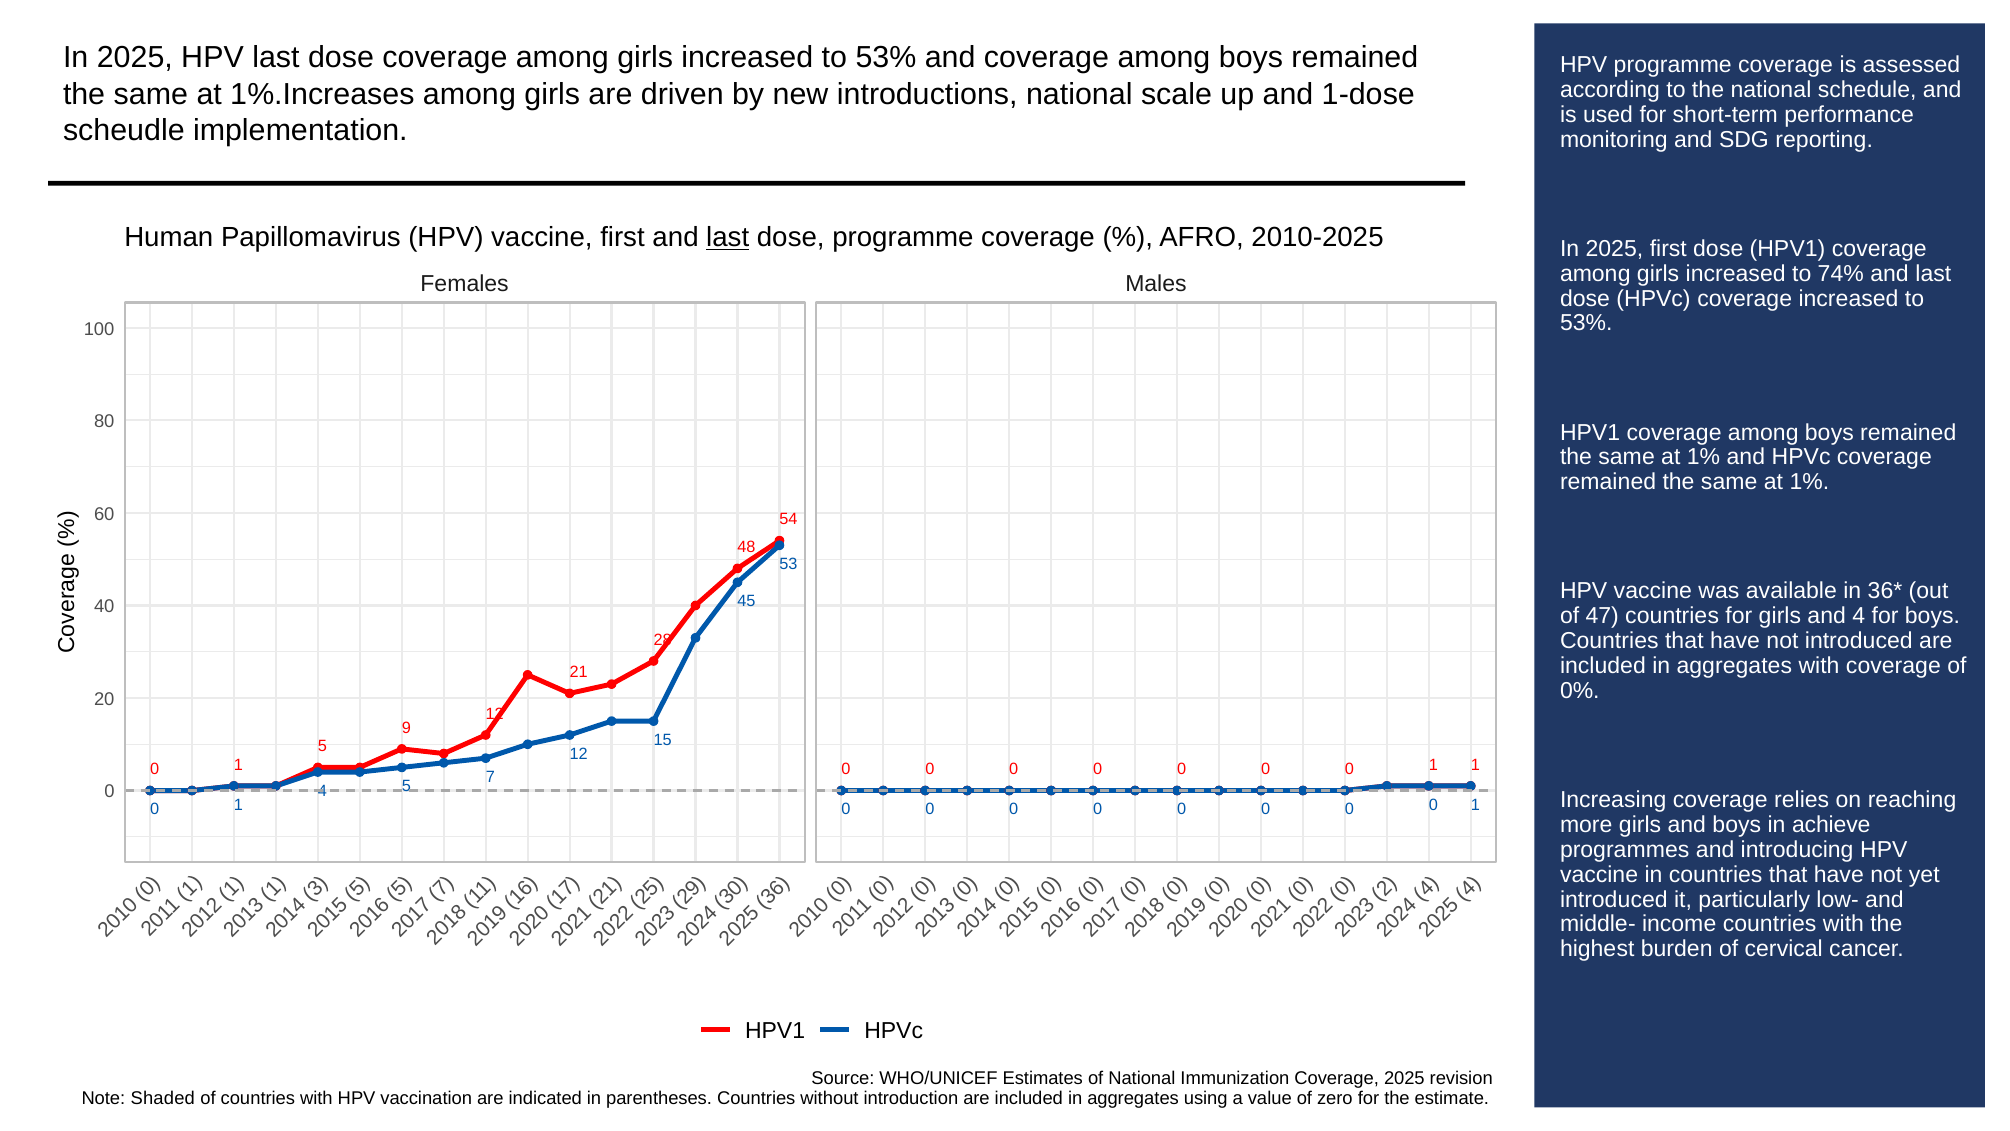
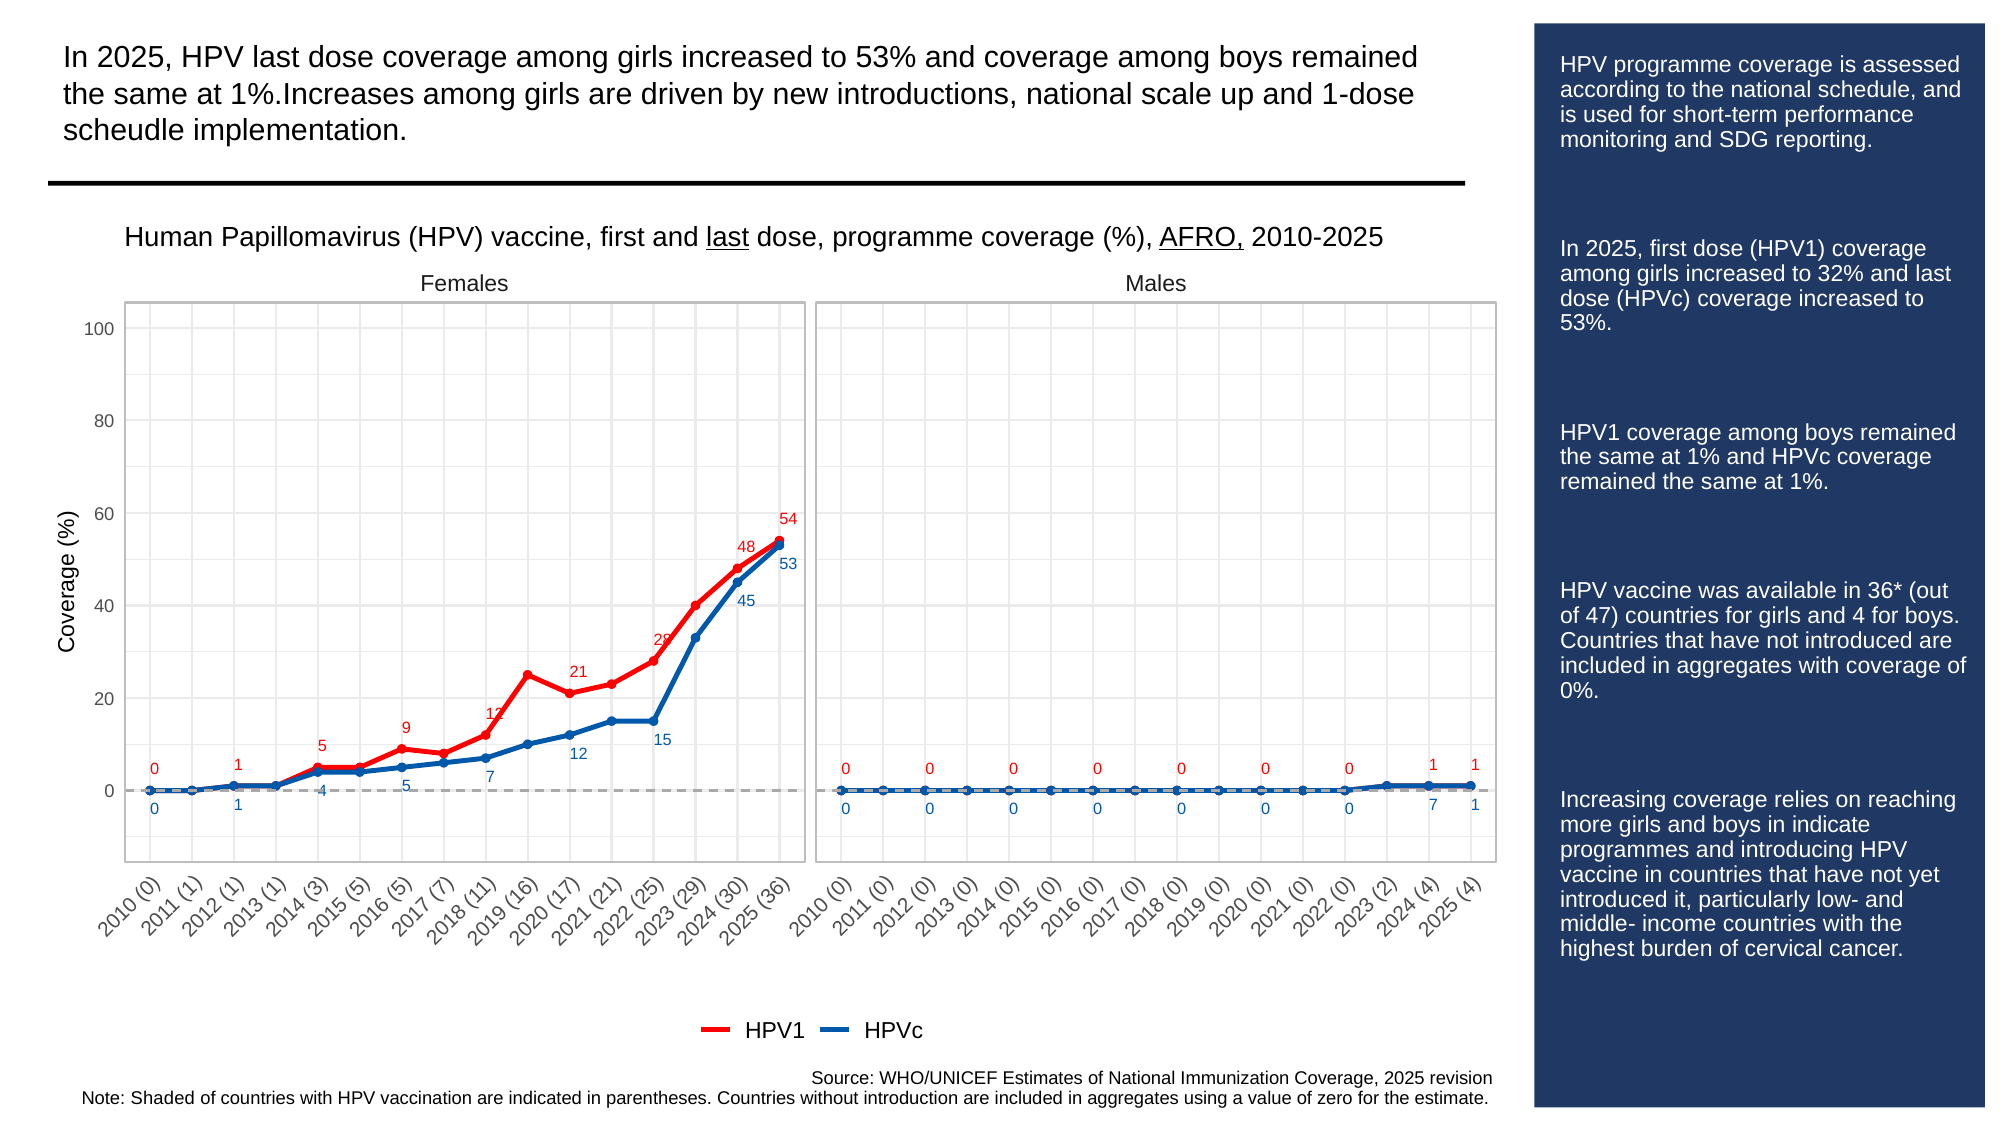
AFRO underline: none -> present
74%: 74% -> 32%
0 at (1433, 804): 0 -> 7
achieve: achieve -> indicate
